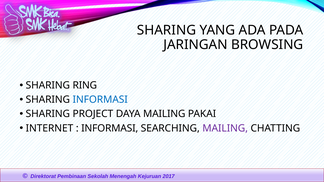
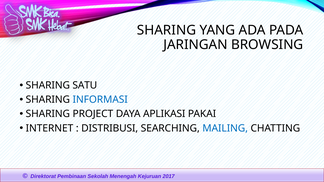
RING: RING -> SATU
DAYA MAILING: MAILING -> APLIKASI
INFORMASI at (110, 128): INFORMASI -> DISTRIBUSI
MAILING at (225, 128) colour: purple -> blue
